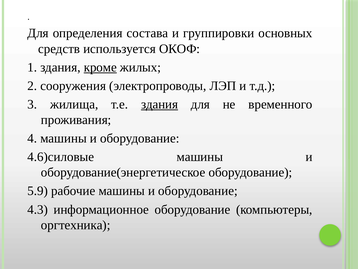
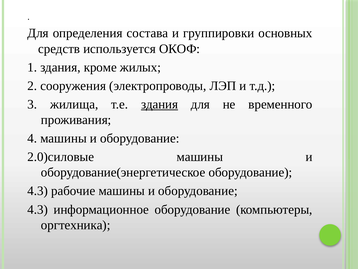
кроме underline: present -> none
4.6)силовые: 4.6)силовые -> 2.0)силовые
5.9 at (38, 191): 5.9 -> 4.3
